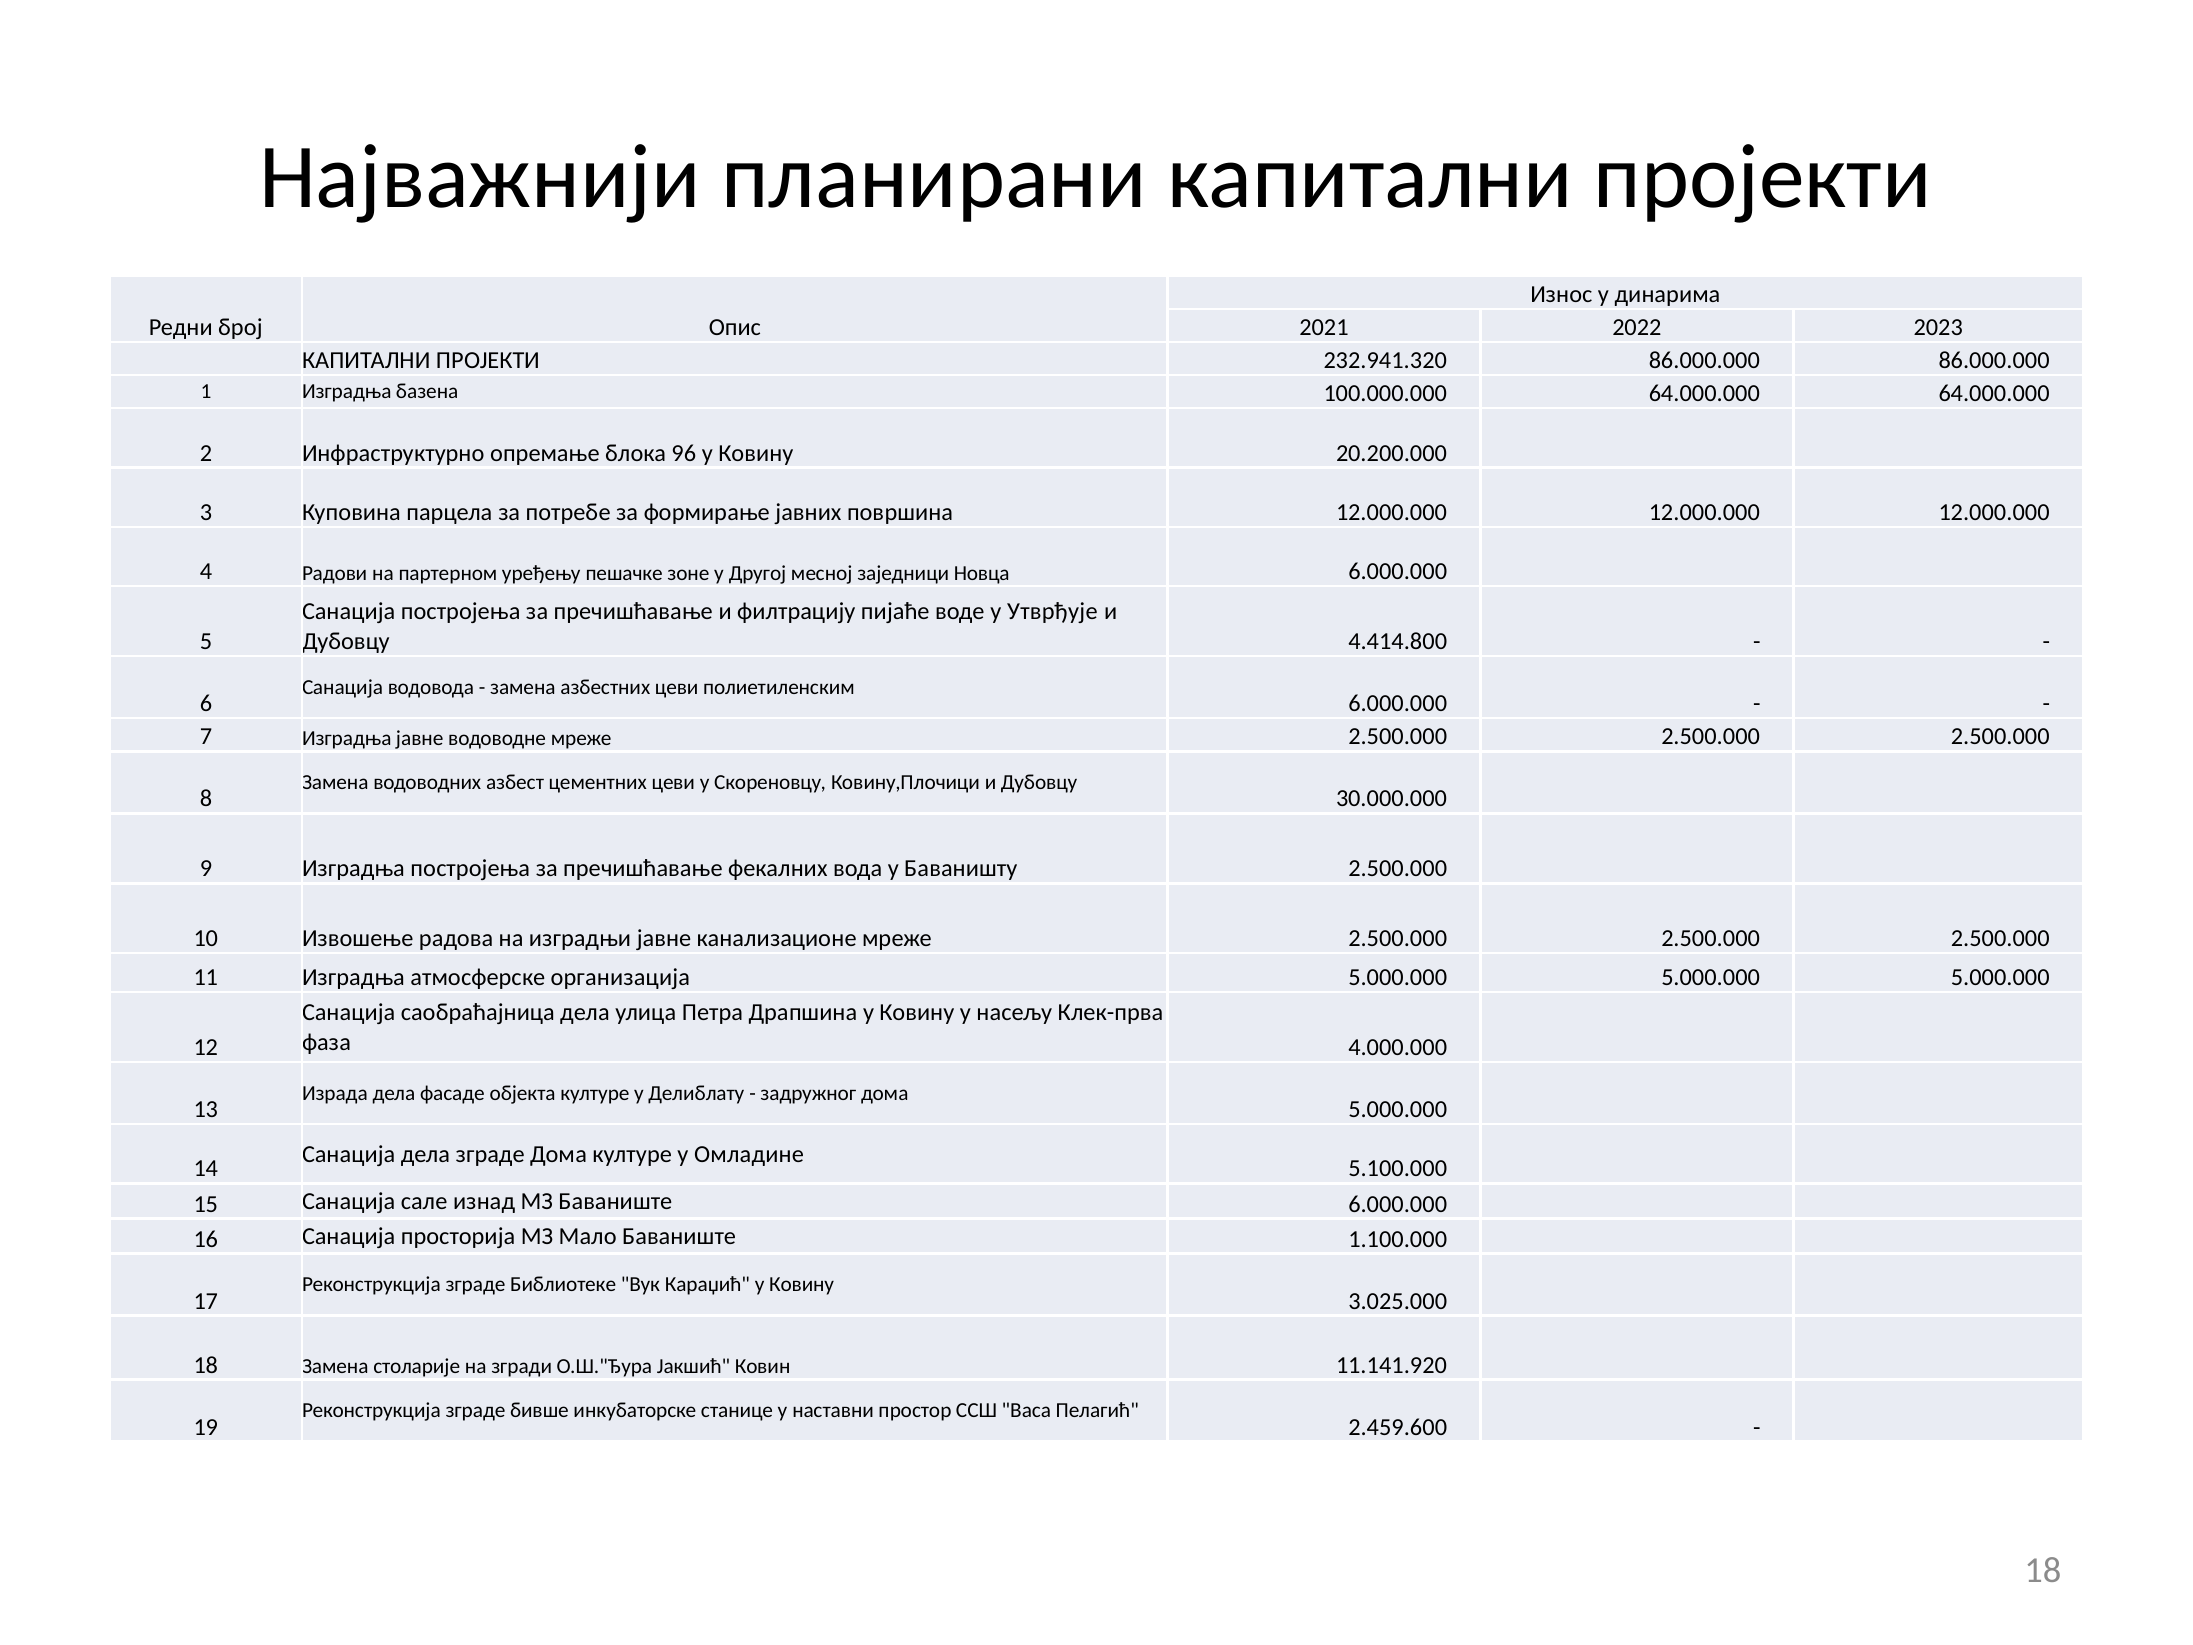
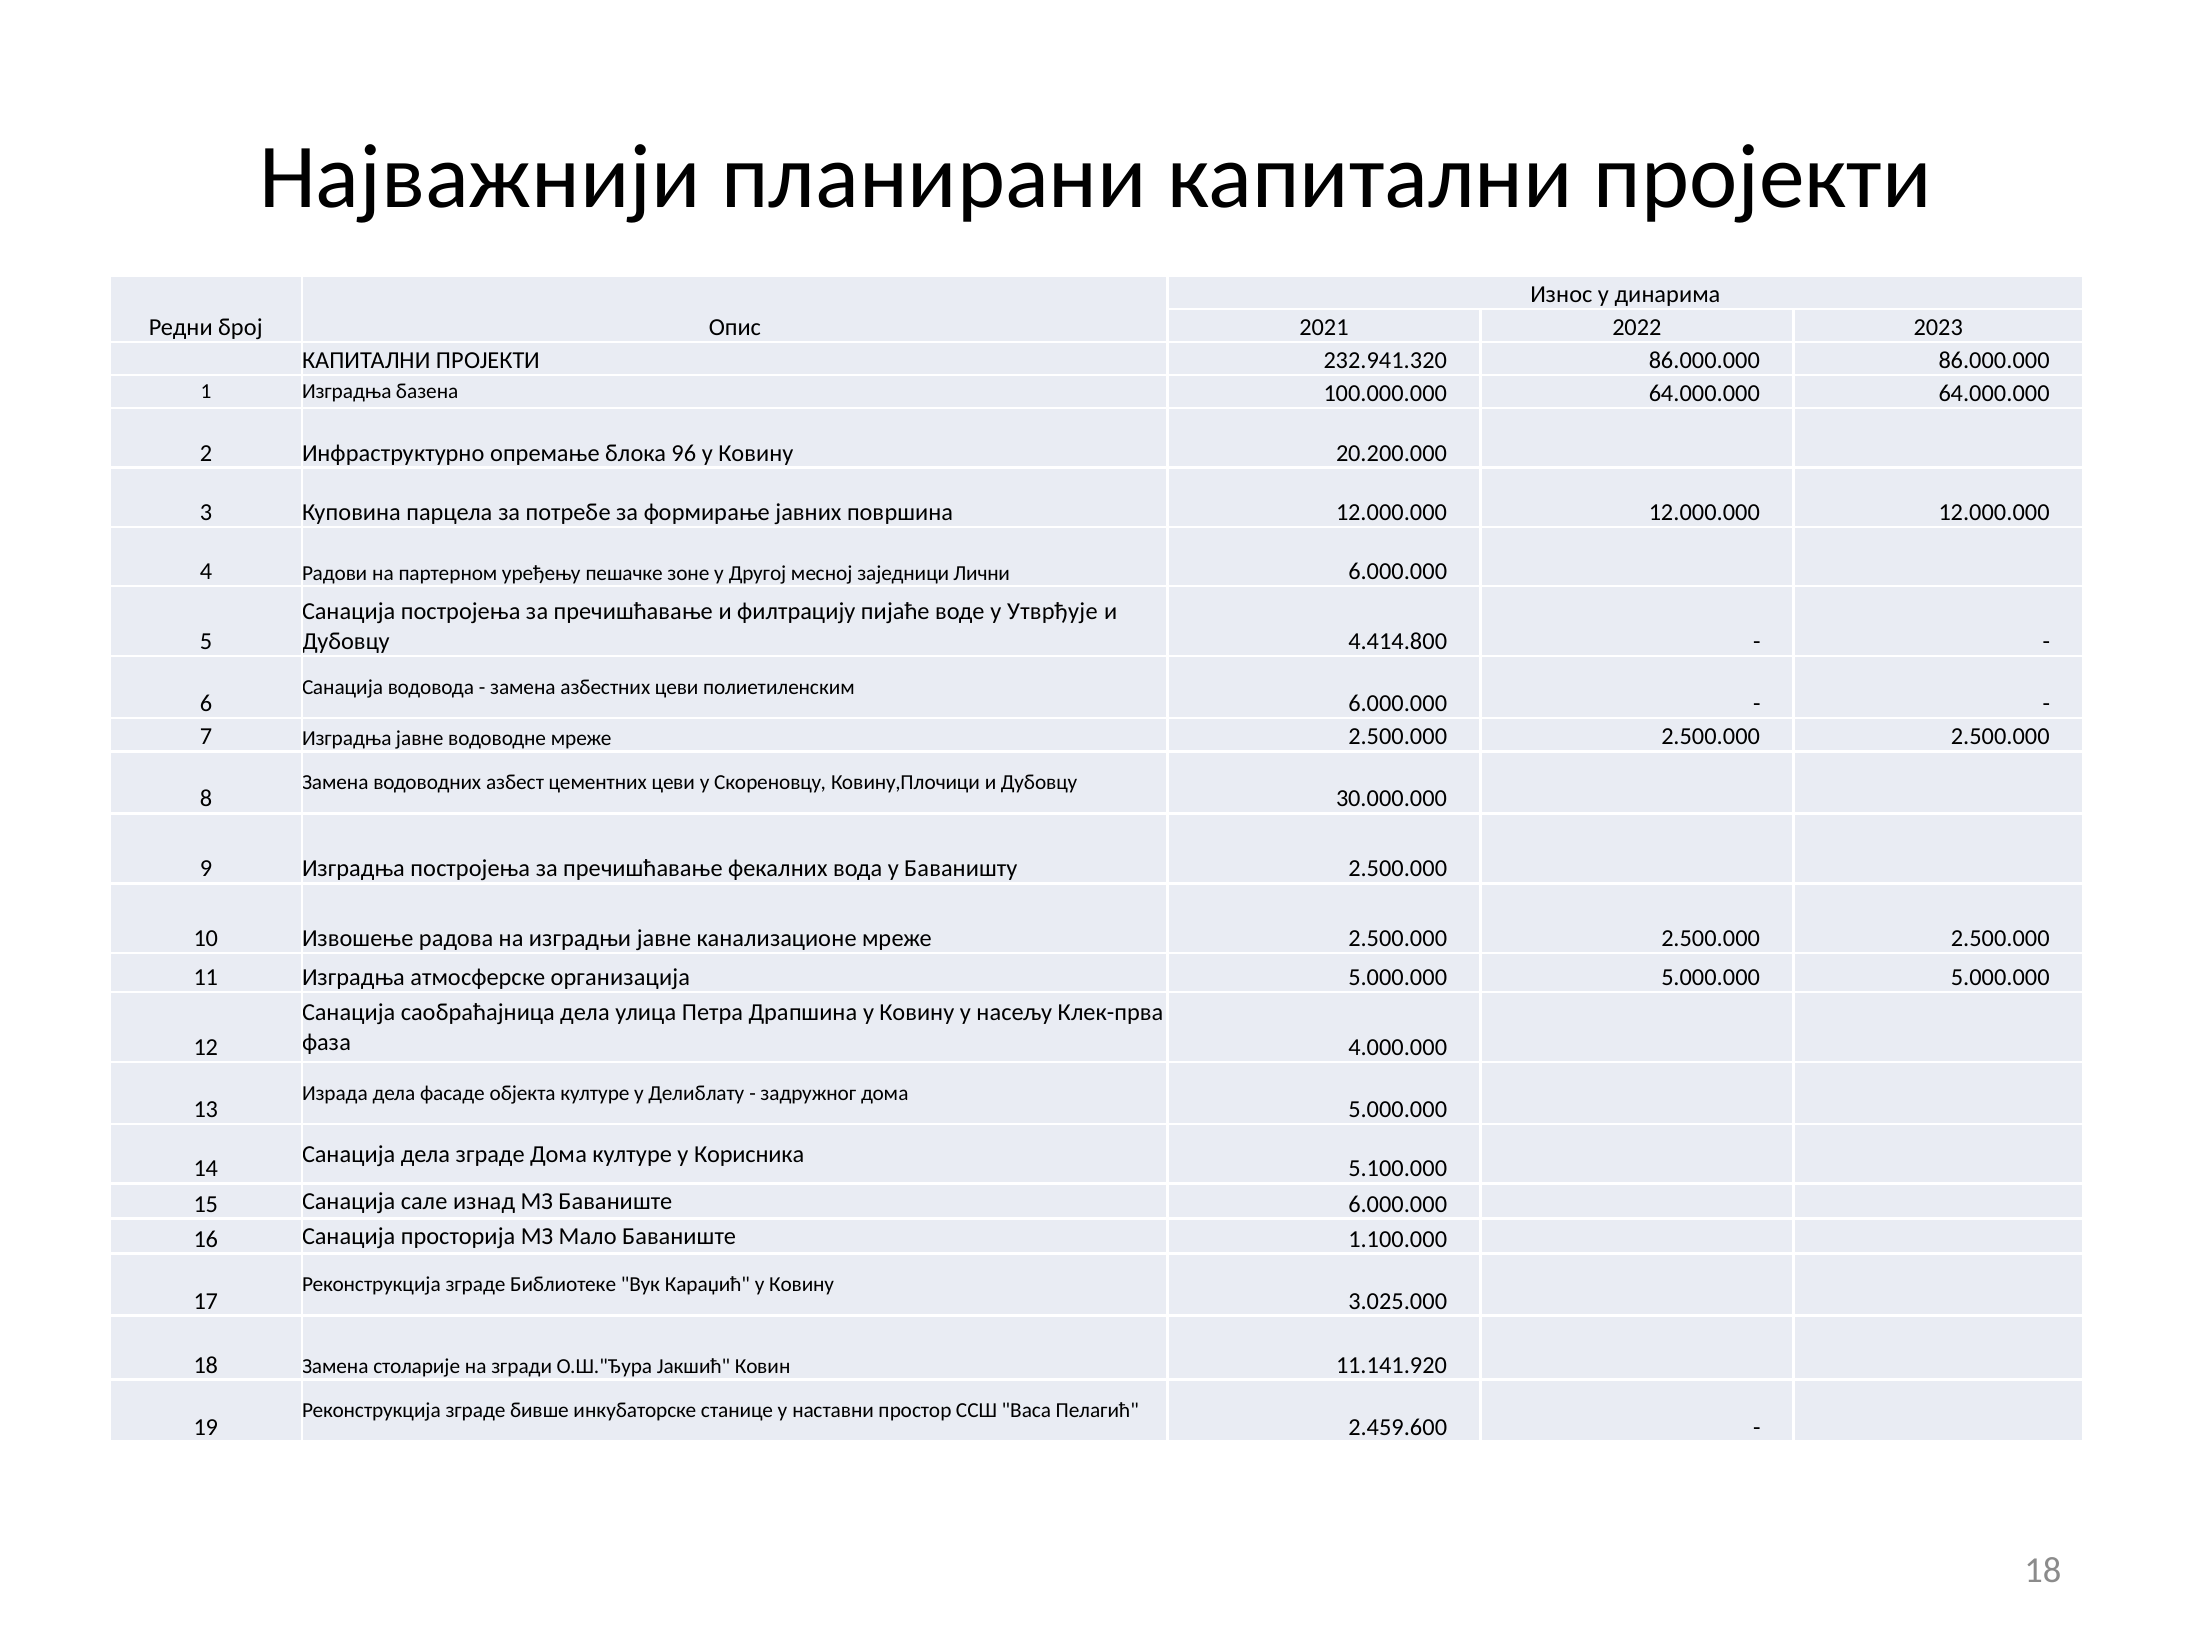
Новца: Новца -> Лични
Омладине: Омладине -> Корисника
